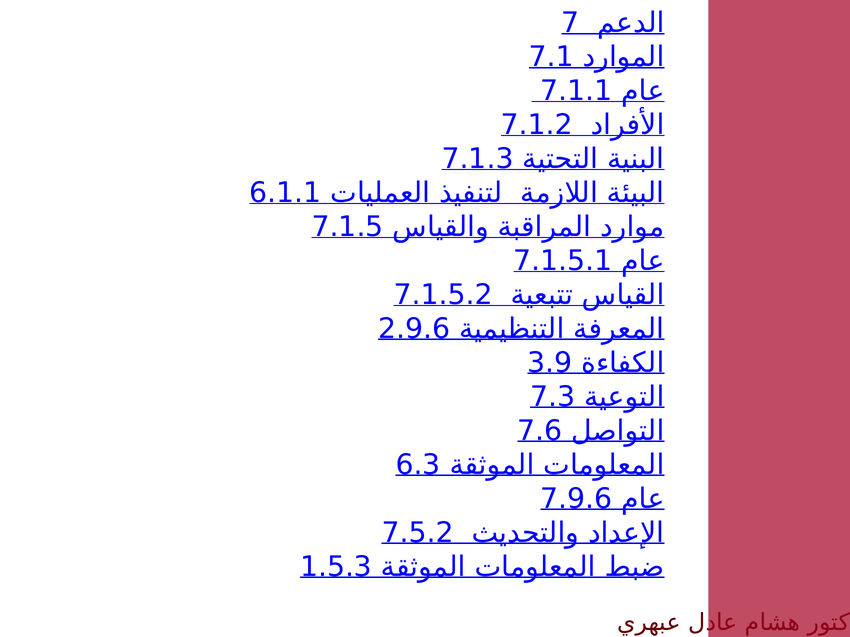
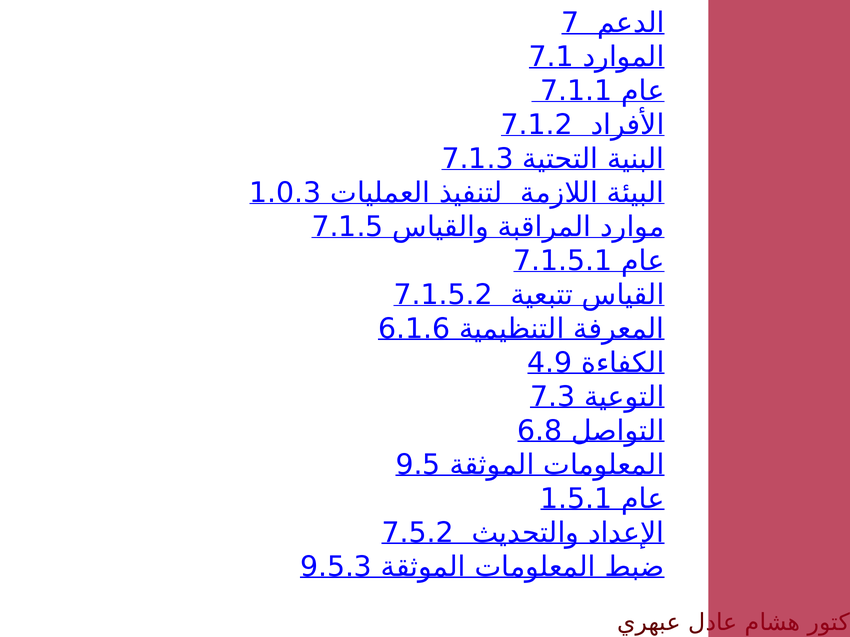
6.1.1: 6.1.1 -> 1.0.3
2.9.6: 2.9.6 -> 6.1.6
3.9: 3.9 -> 4.9
7.6: 7.6 -> 6.8
6.3: 6.3 -> 9.5
7.9.6: 7.9.6 -> 1.5.1
1.5.3: 1.5.3 -> 9.5.3
